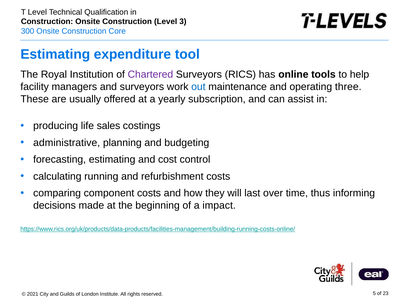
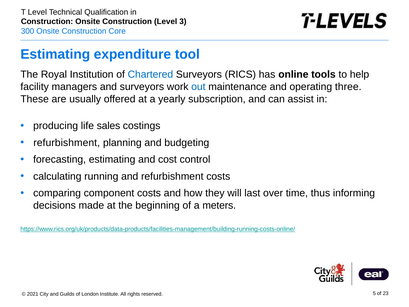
Chartered colour: purple -> blue
administrative at (67, 143): administrative -> refurbishment
impact: impact -> meters
